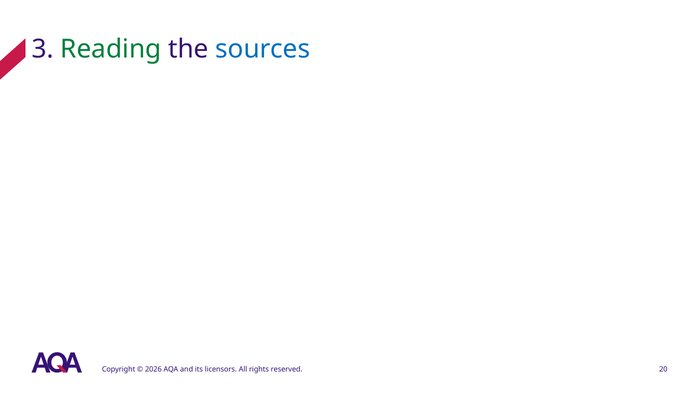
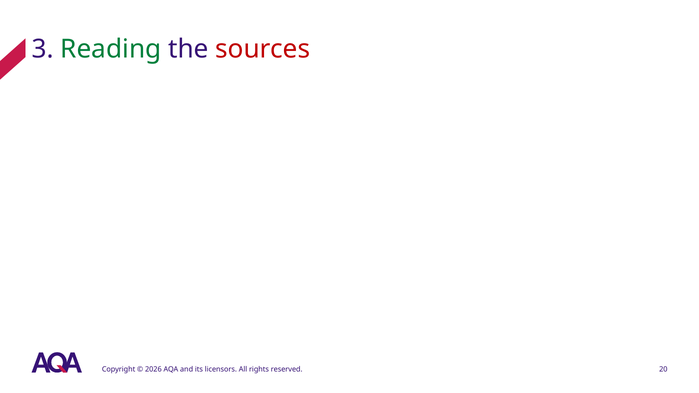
sources colour: blue -> red
